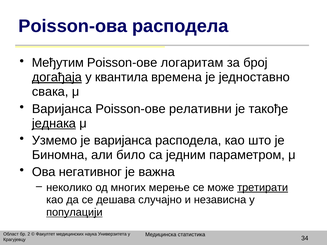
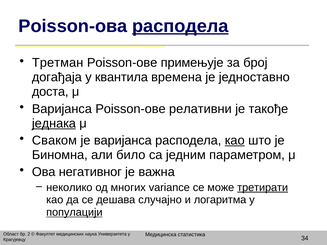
расподела at (180, 26) underline: none -> present
Mеђутим: Mеђутим -> Третман
логаритам: логаритам -> примењује
догађаја underline: present -> none
свака: свака -> доста
Узмемо: Узмемо -> Сваком
као at (235, 140) underline: none -> present
мерење: мерење -> variance
независна: независна -> логаритма
